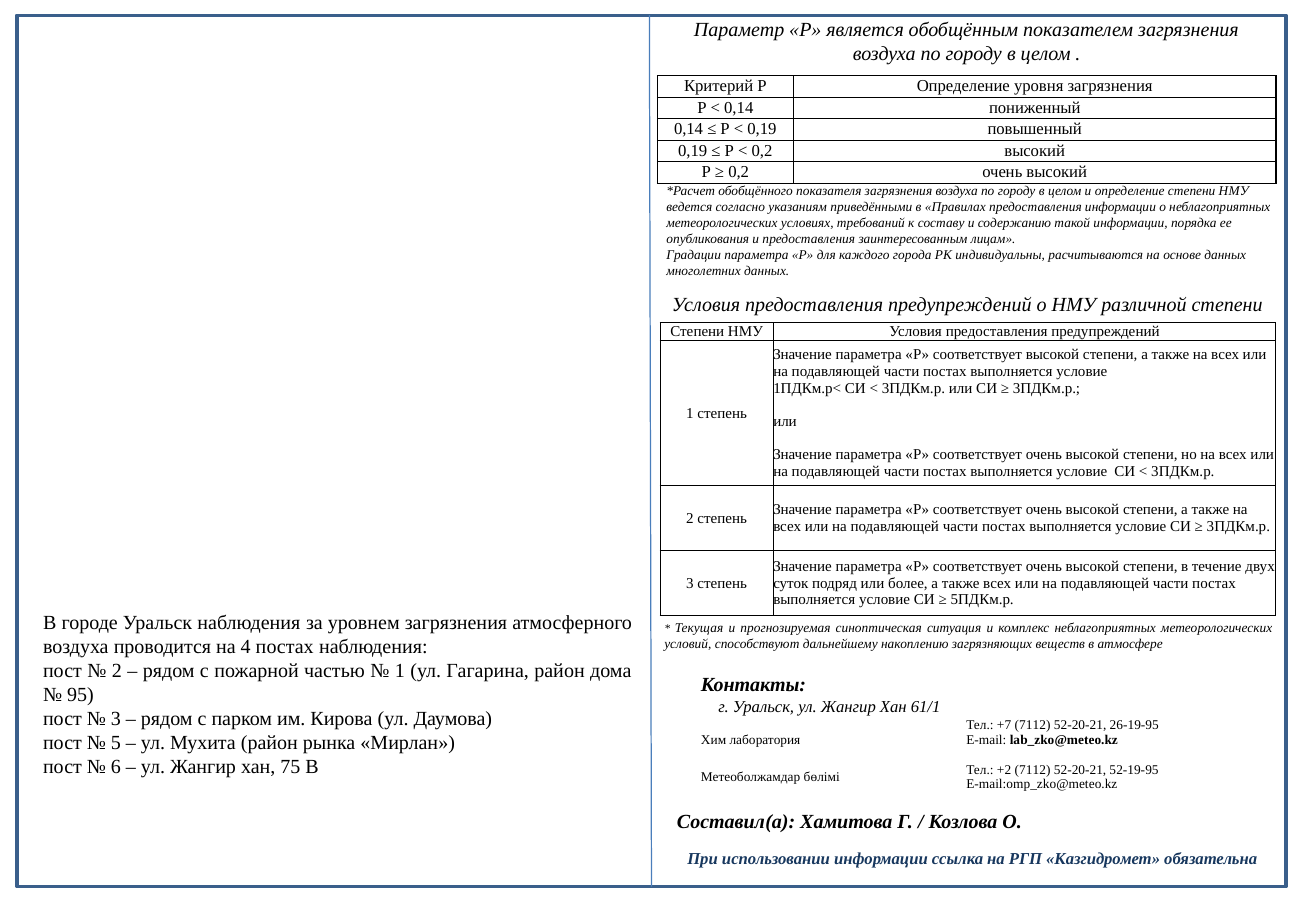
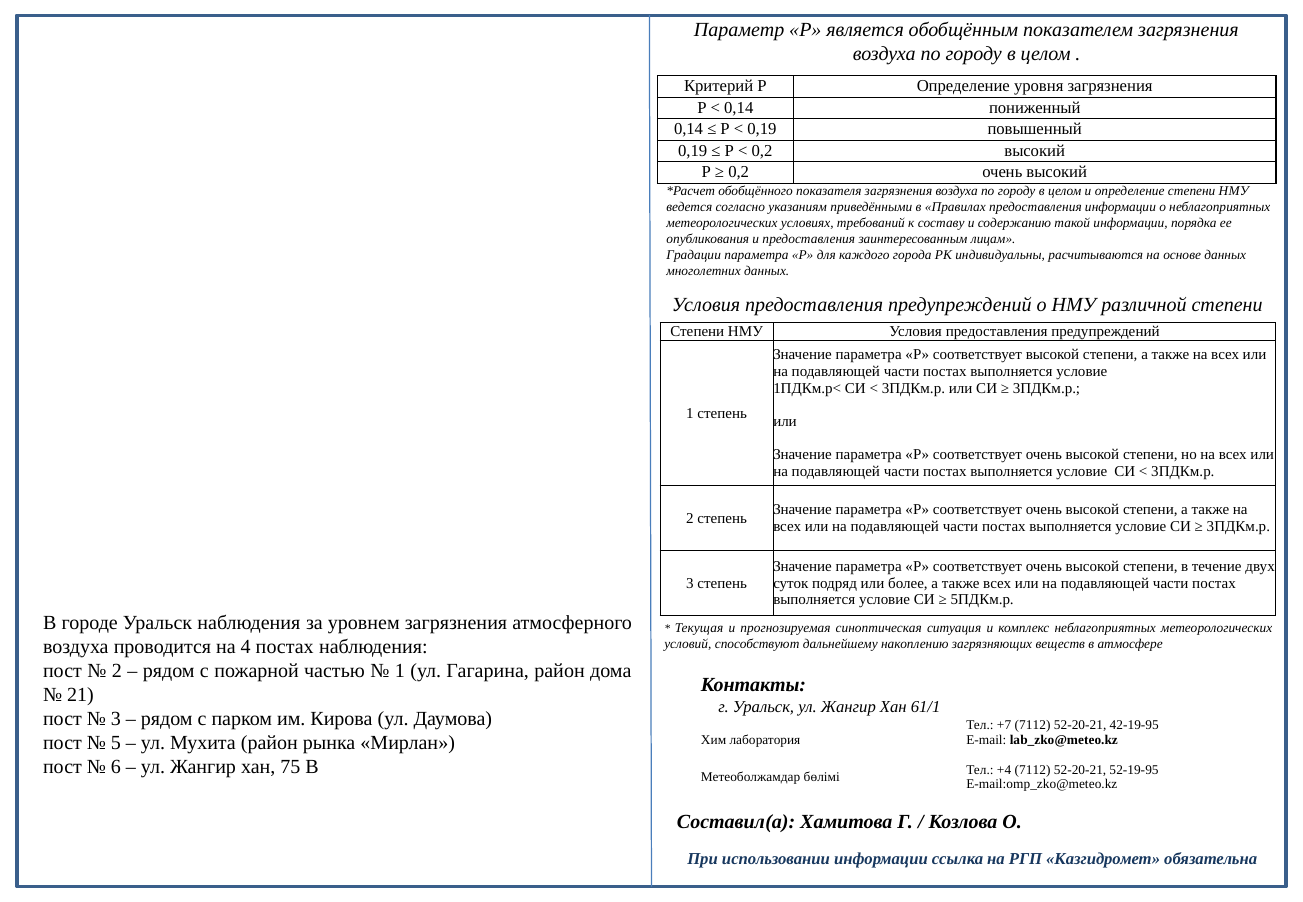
95: 95 -> 21
26-19-95: 26-19-95 -> 42-19-95
+2: +2 -> +4
